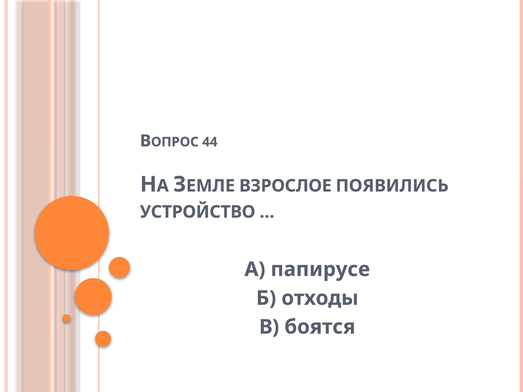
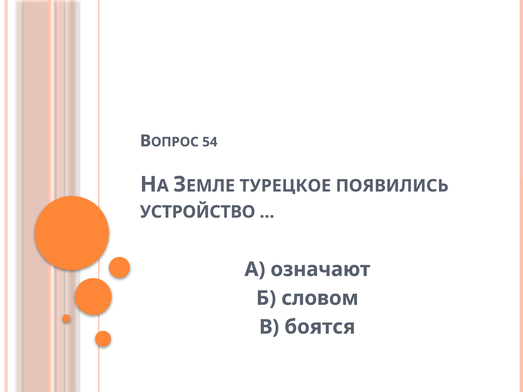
44: 44 -> 54
ВЗРОСЛОЕ: ВЗРОСЛОЕ -> ТУРЕЦКОЕ
папирусе: папирусе -> означают
отходы: отходы -> словом
